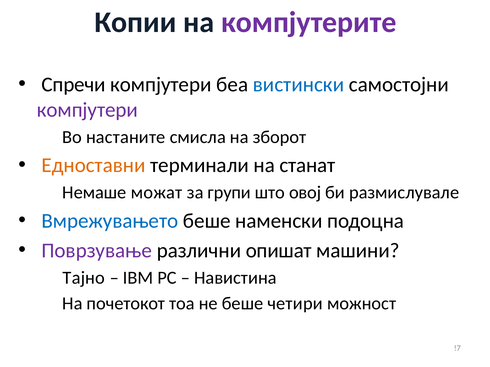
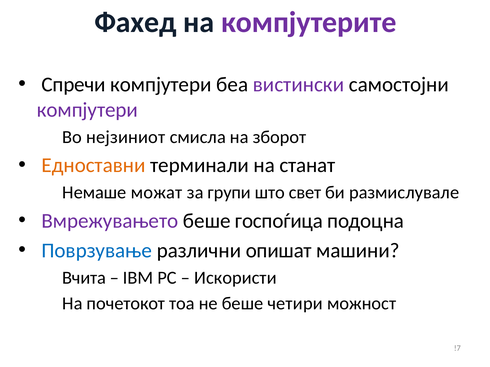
Копии: Копии -> Фахед
вистински colour: blue -> purple
настаните: настаните -> нејзиниот
овој: овој -> свет
Вмрежувањето colour: blue -> purple
наменски: наменски -> госпоѓица
Поврзување colour: purple -> blue
Тајно: Тајно -> Вчита
Навистина: Навистина -> Искористи
